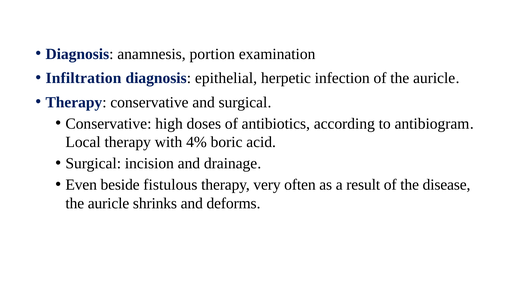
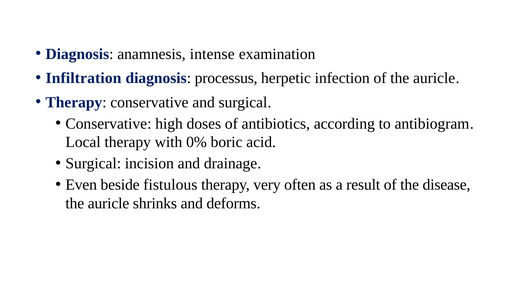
portion: portion -> intense
epithelial: epithelial -> processus
4%: 4% -> 0%
